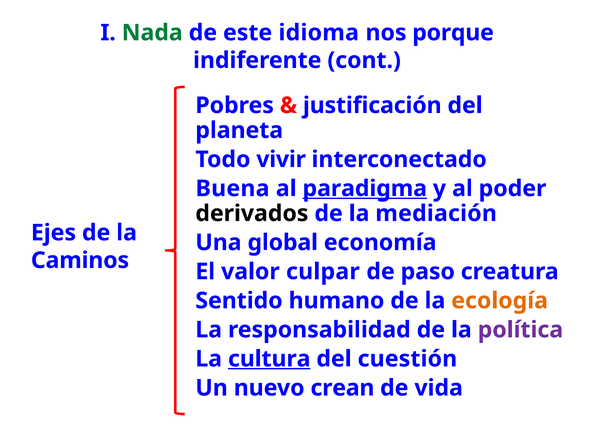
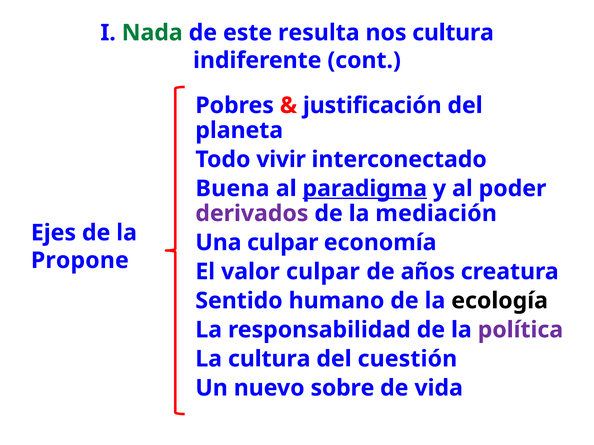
idioma: idioma -> resulta
nos porque: porque -> cultura
derivados colour: black -> purple
Una global: global -> culpar
Caminos: Caminos -> Propone
paso: paso -> años
ecología colour: orange -> black
cultura at (269, 359) underline: present -> none
crean: crean -> sobre
